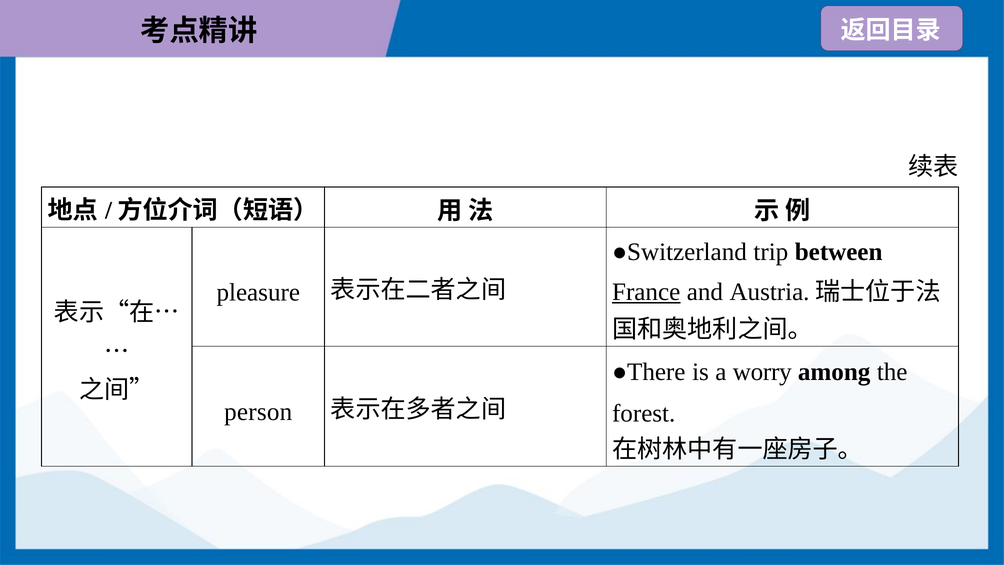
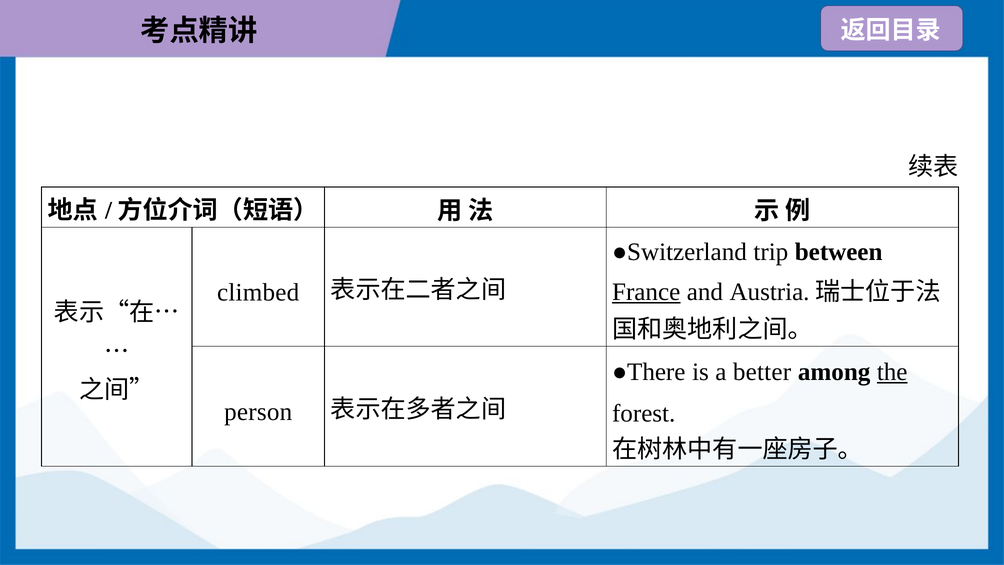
pleasure: pleasure -> climbed
worry: worry -> better
the underline: none -> present
